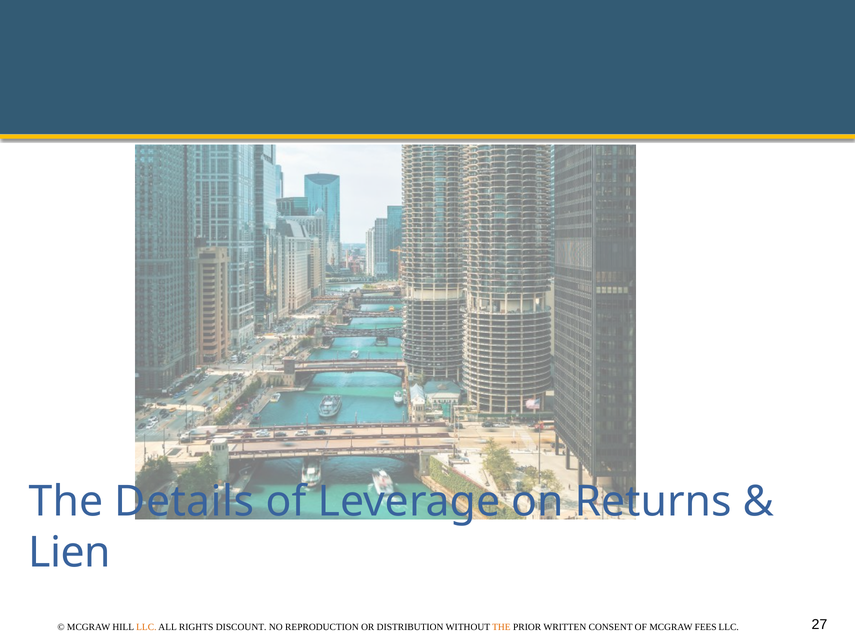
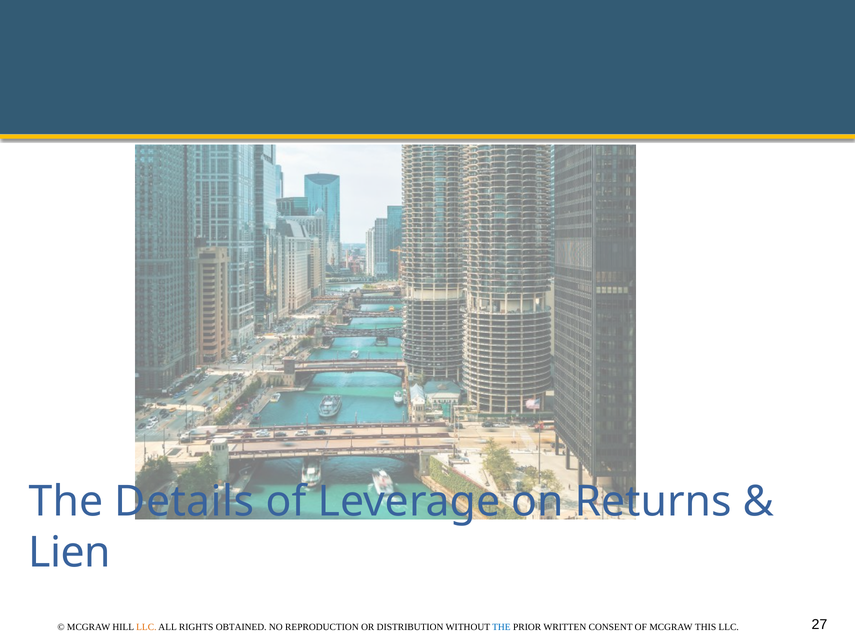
DISCOUNT: DISCOUNT -> OBTAINED
THE at (501, 626) colour: orange -> blue
FEES: FEES -> THIS
